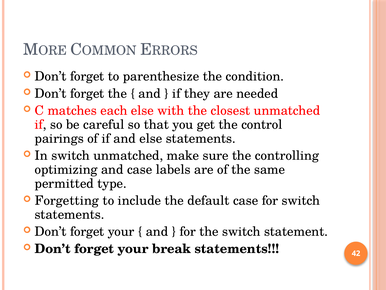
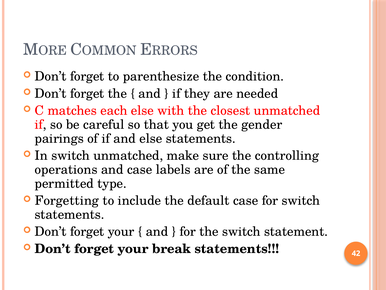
control: control -> gender
optimizing: optimizing -> operations
